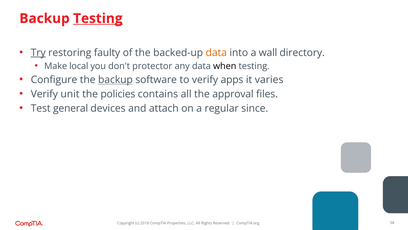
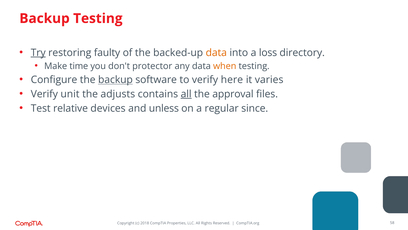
Testing at (98, 18) underline: present -> none
wall: wall -> loss
local: local -> time
when colour: black -> orange
apps: apps -> here
policies: policies -> adjusts
all at (186, 94) underline: none -> present
general: general -> relative
attach: attach -> unless
